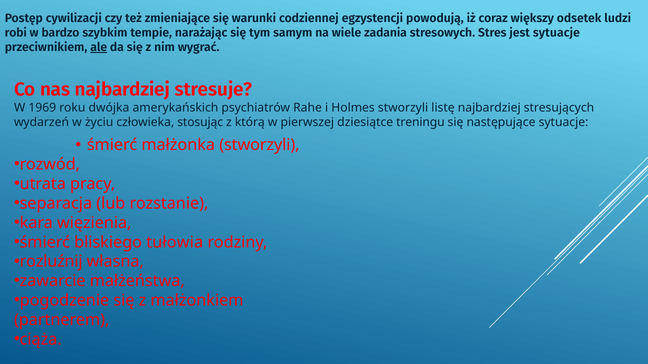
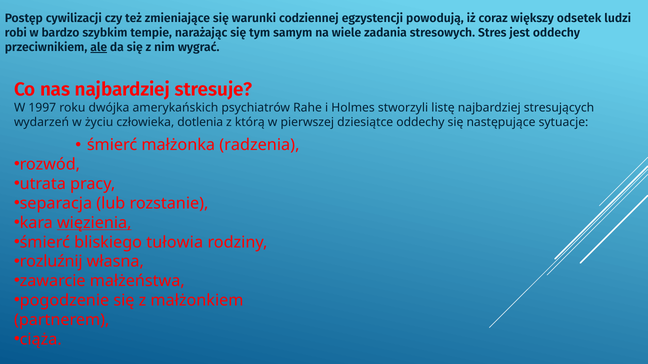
jest sytuacje: sytuacje -> oddechy
1969: 1969 -> 1997
stosując: stosując -> dotlenia
dziesiątce treningu: treningu -> oddechy
małżonka stworzyli: stworzyli -> radzenia
więzienia underline: none -> present
